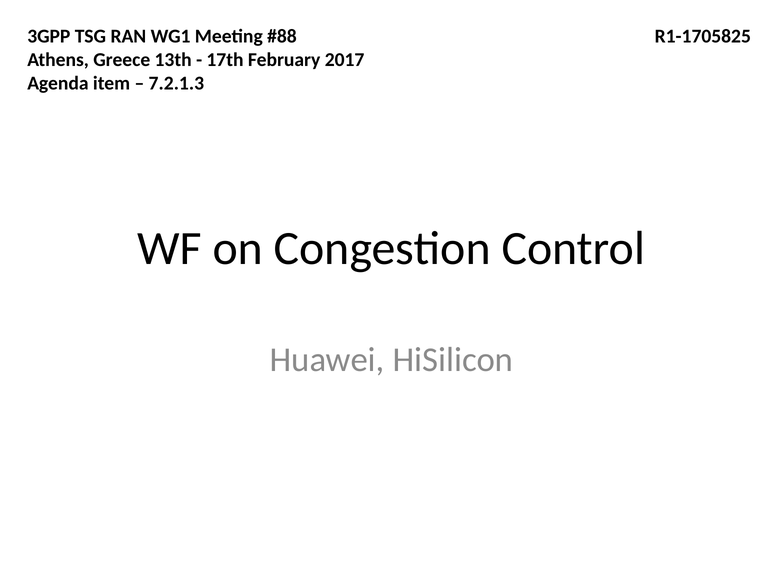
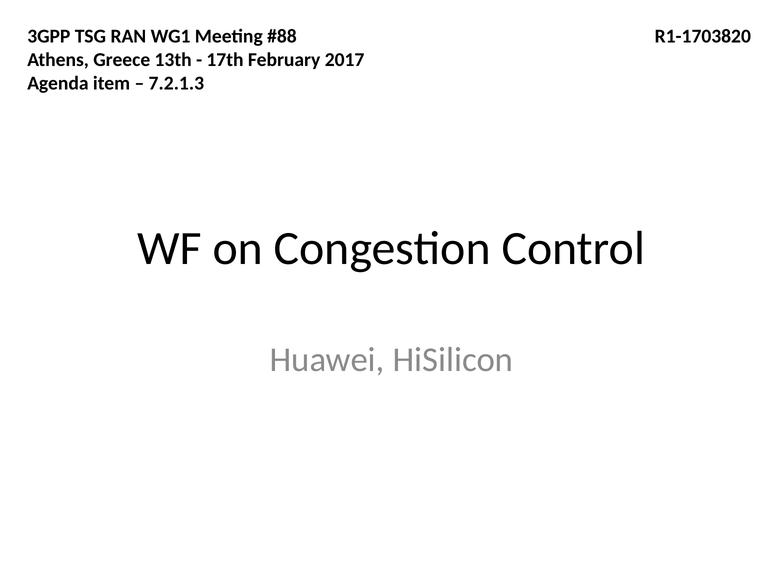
R1-1705825: R1-1705825 -> R1-1703820
